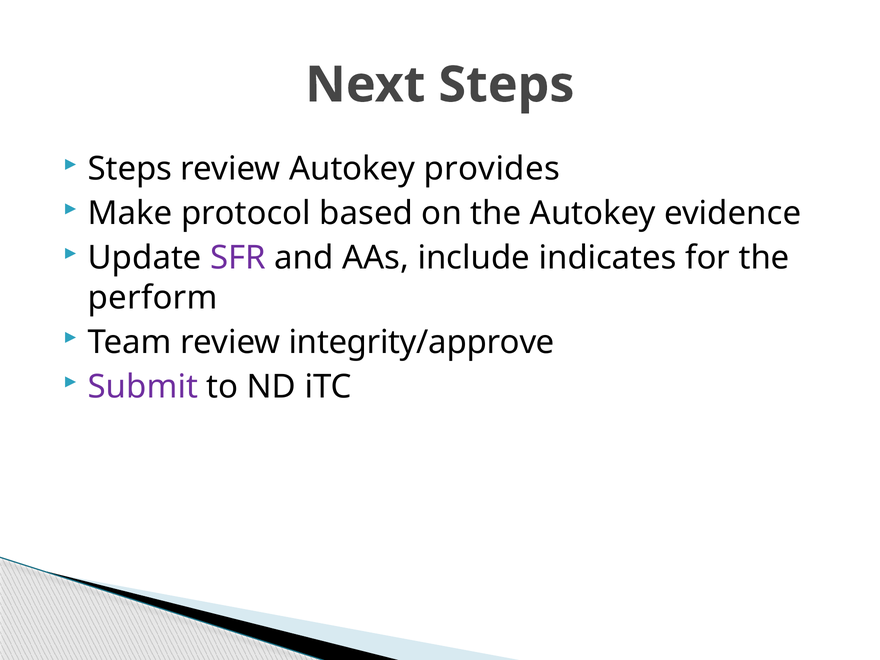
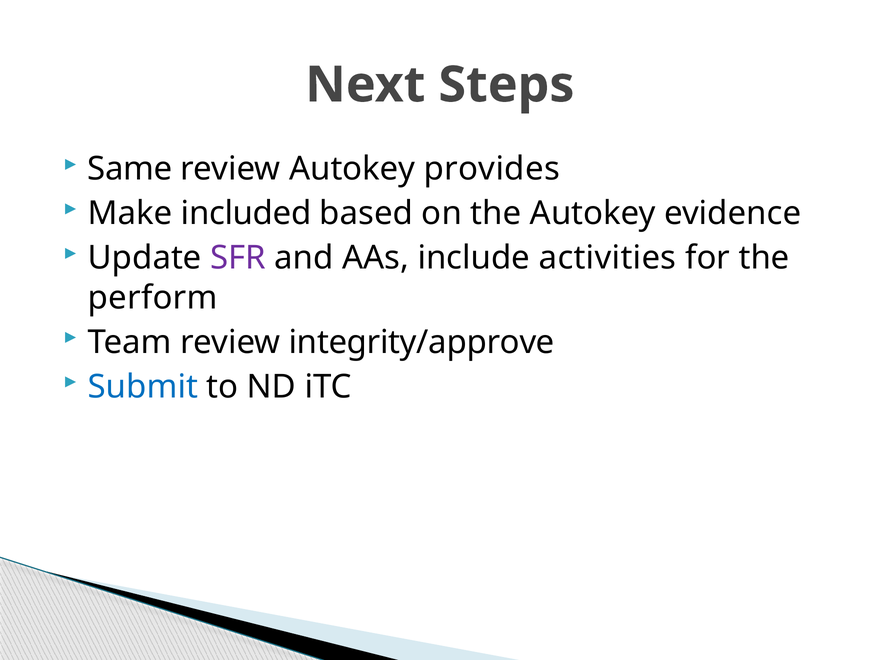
Steps at (130, 169): Steps -> Same
protocol: protocol -> included
indicates: indicates -> activities
Submit colour: purple -> blue
